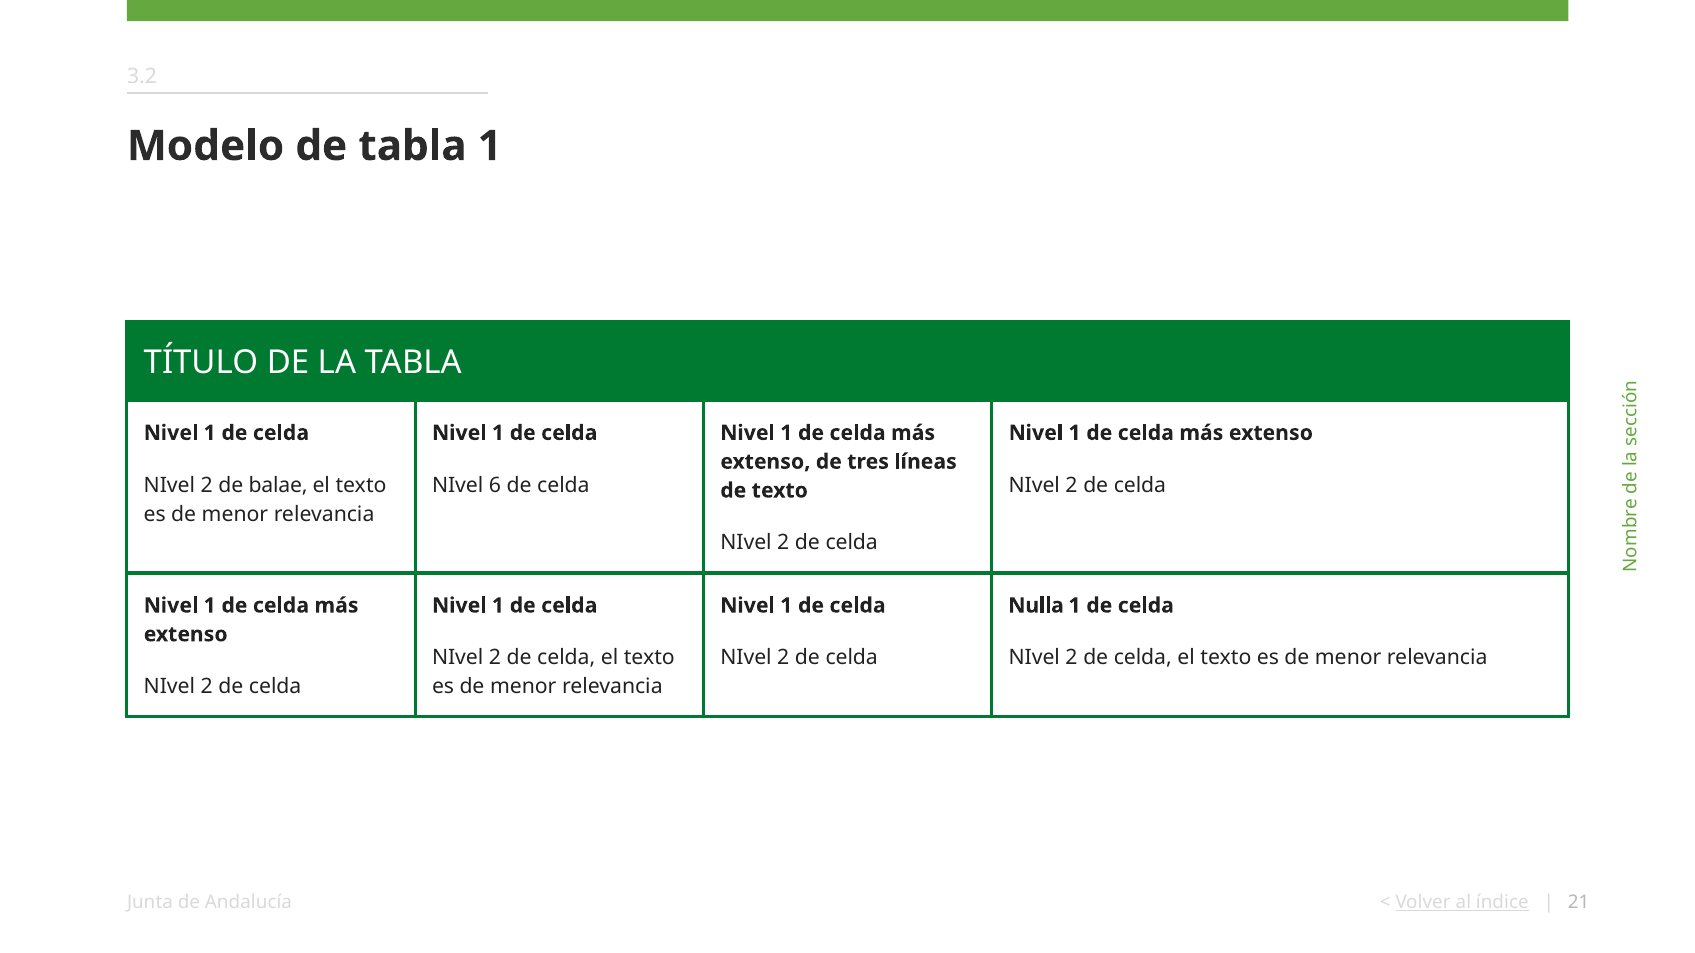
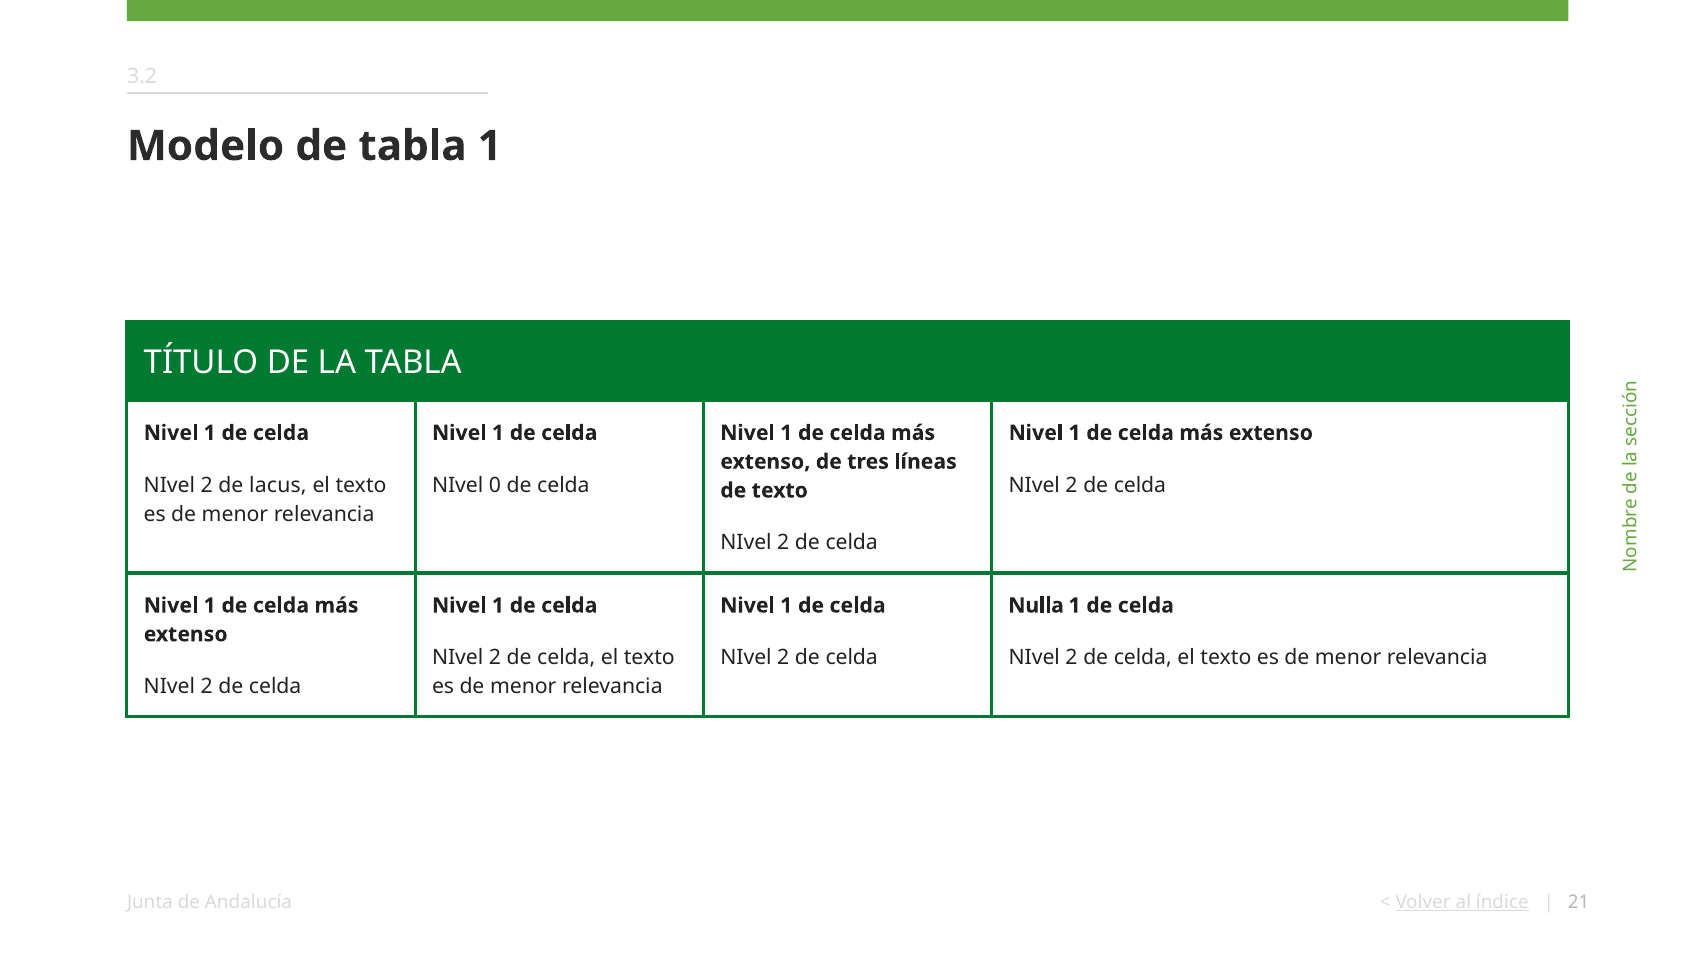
balae: balae -> lacus
6: 6 -> 0
